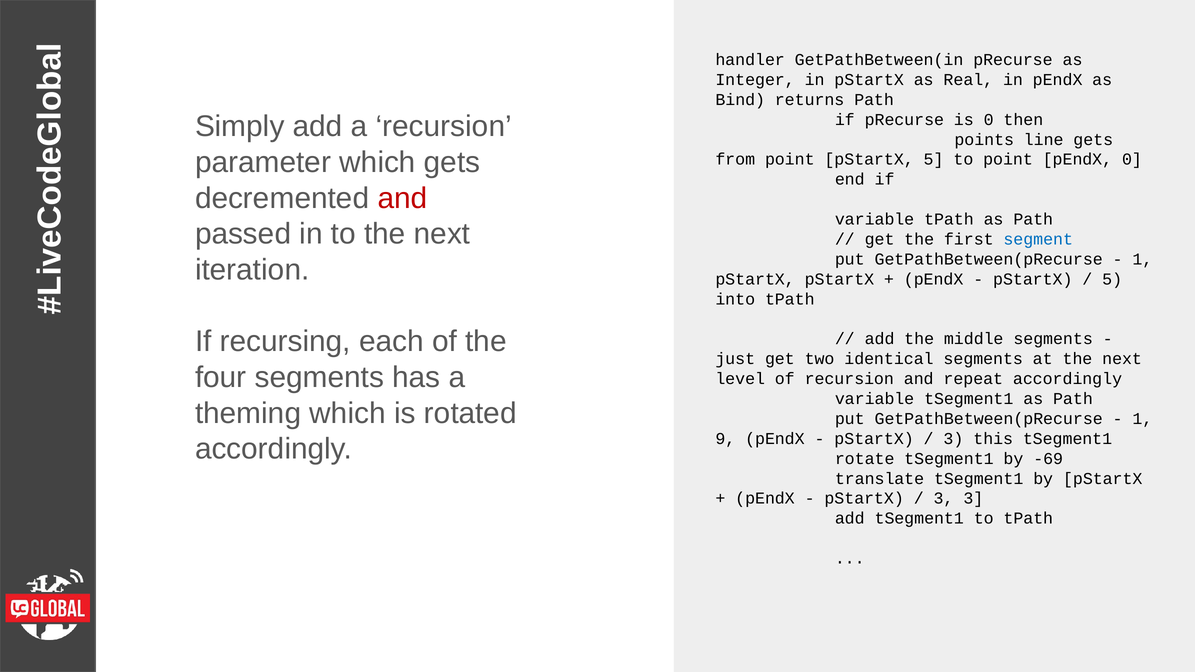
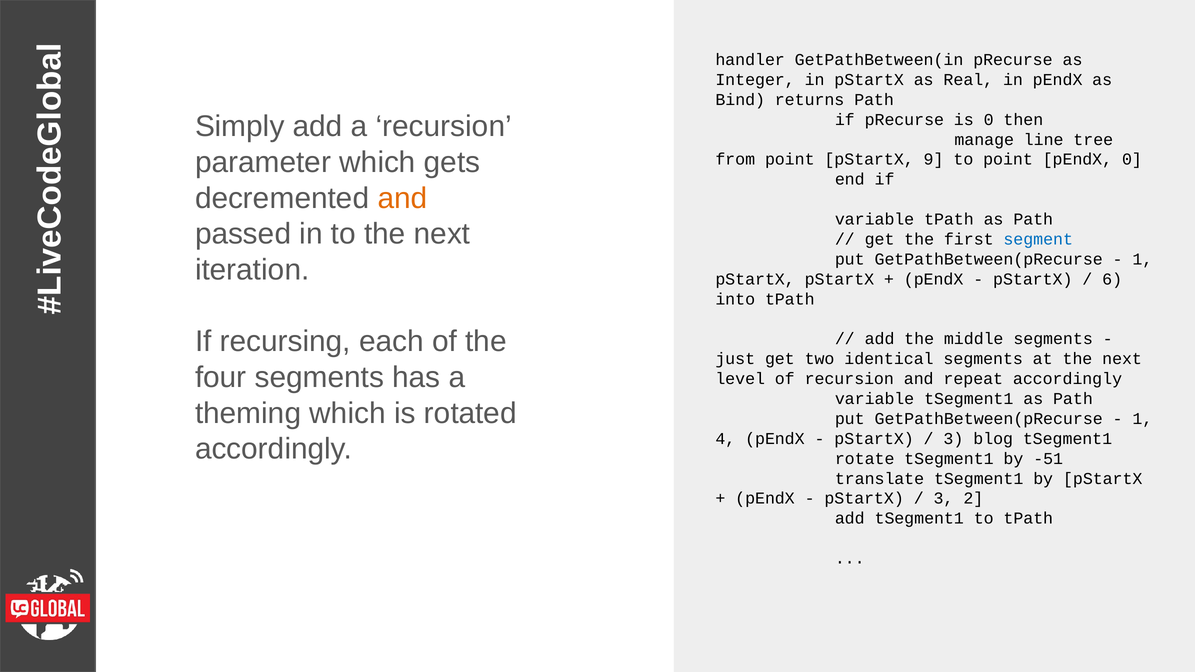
points: points -> manage
line gets: gets -> tree
pStartX 5: 5 -> 9
and at (402, 198) colour: red -> orange
5 at (1112, 279): 5 -> 6
9: 9 -> 4
this: this -> blog
-69: -69 -> -51
3 3: 3 -> 2
